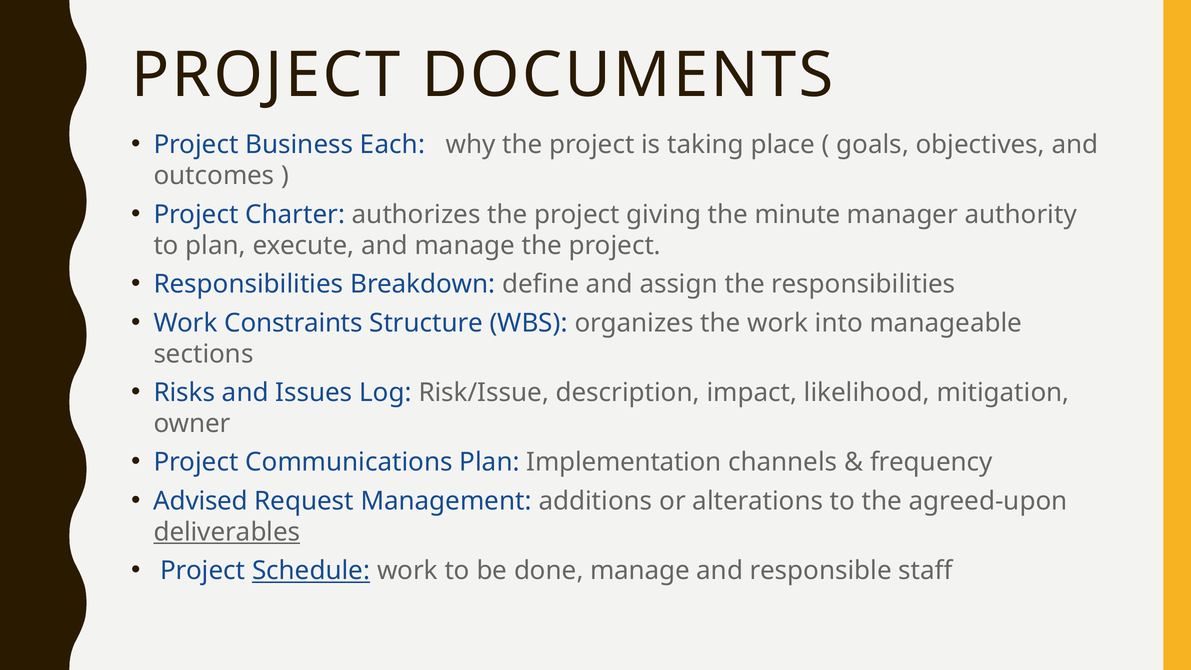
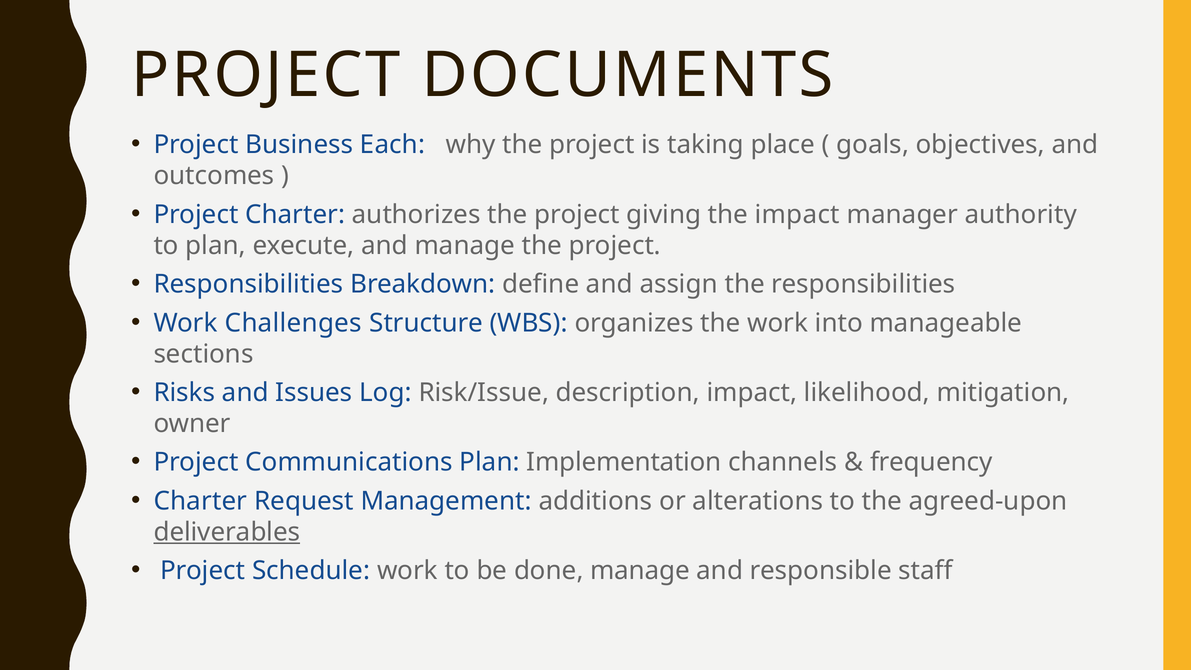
the minute: minute -> impact
Constraints: Constraints -> Challenges
Advised at (201, 501): Advised -> Charter
Schedule underline: present -> none
